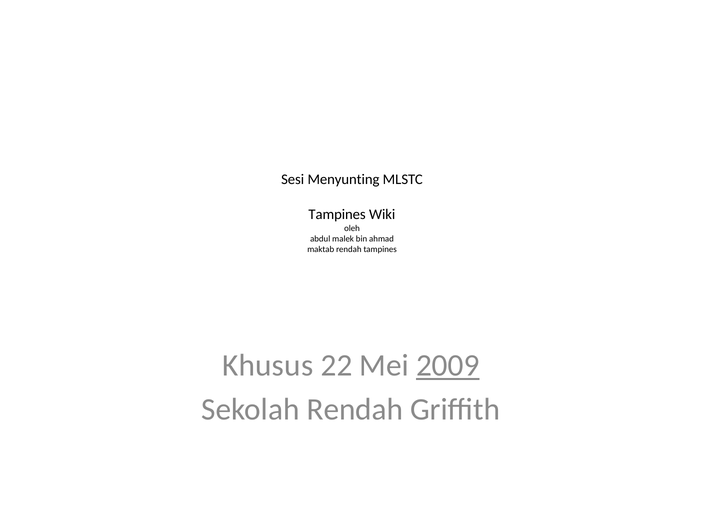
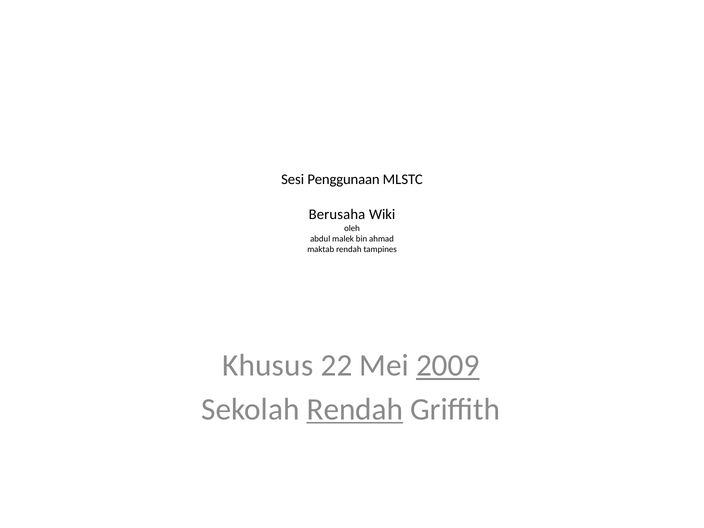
Menyunting: Menyunting -> Penggunaan
Tampines at (337, 215): Tampines -> Berusaha
Rendah at (355, 409) underline: none -> present
